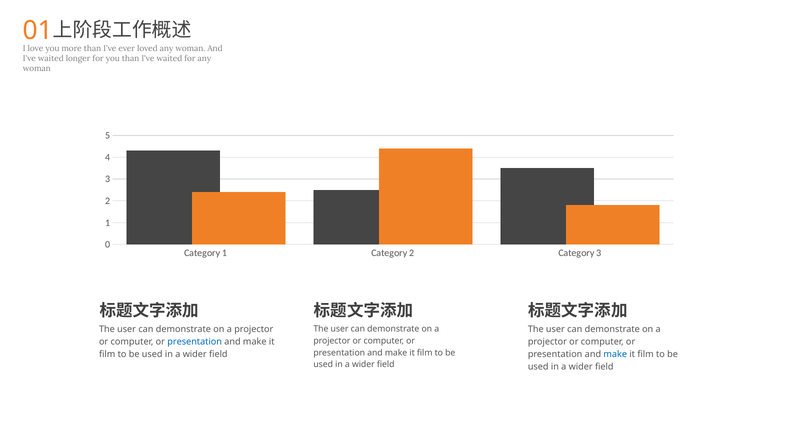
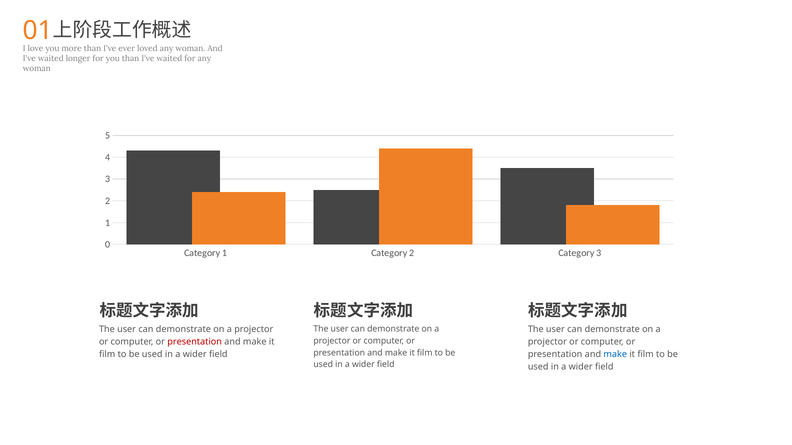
presentation at (195, 342) colour: blue -> red
